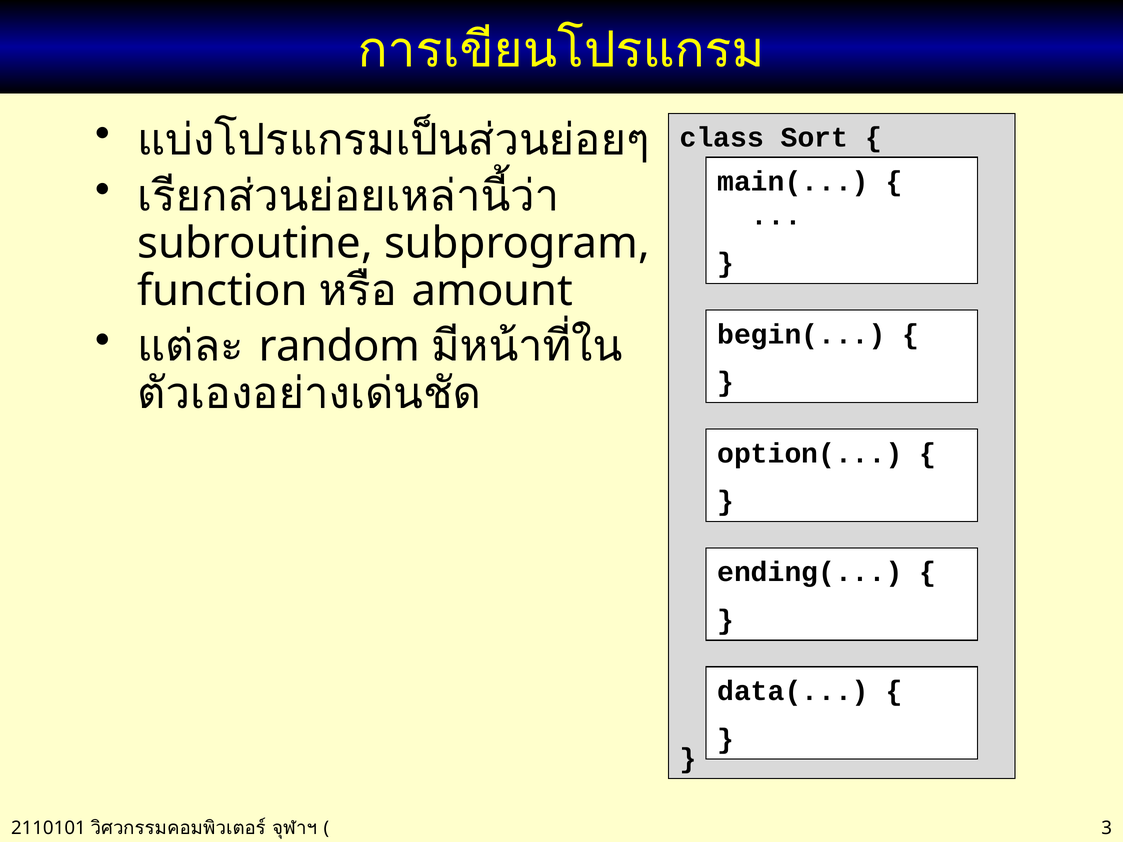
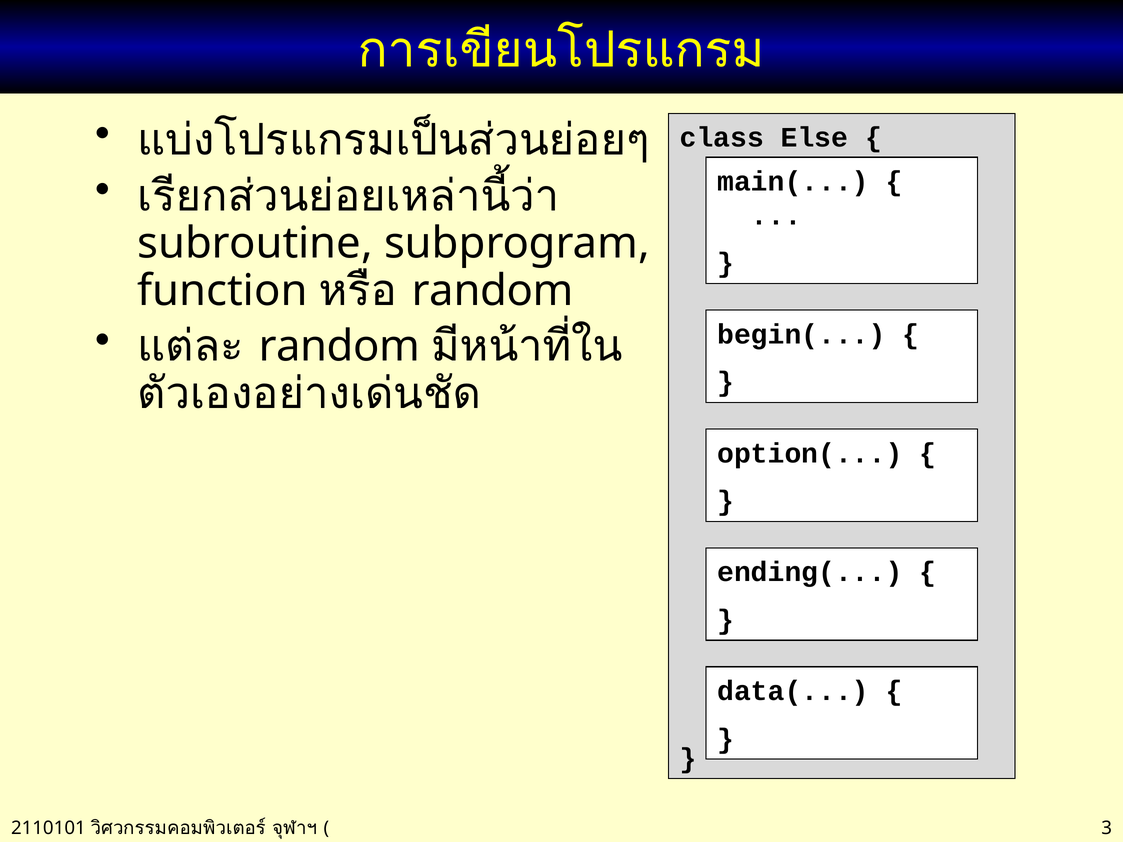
Sort: Sort -> Else
amount at (492, 291): amount -> random
